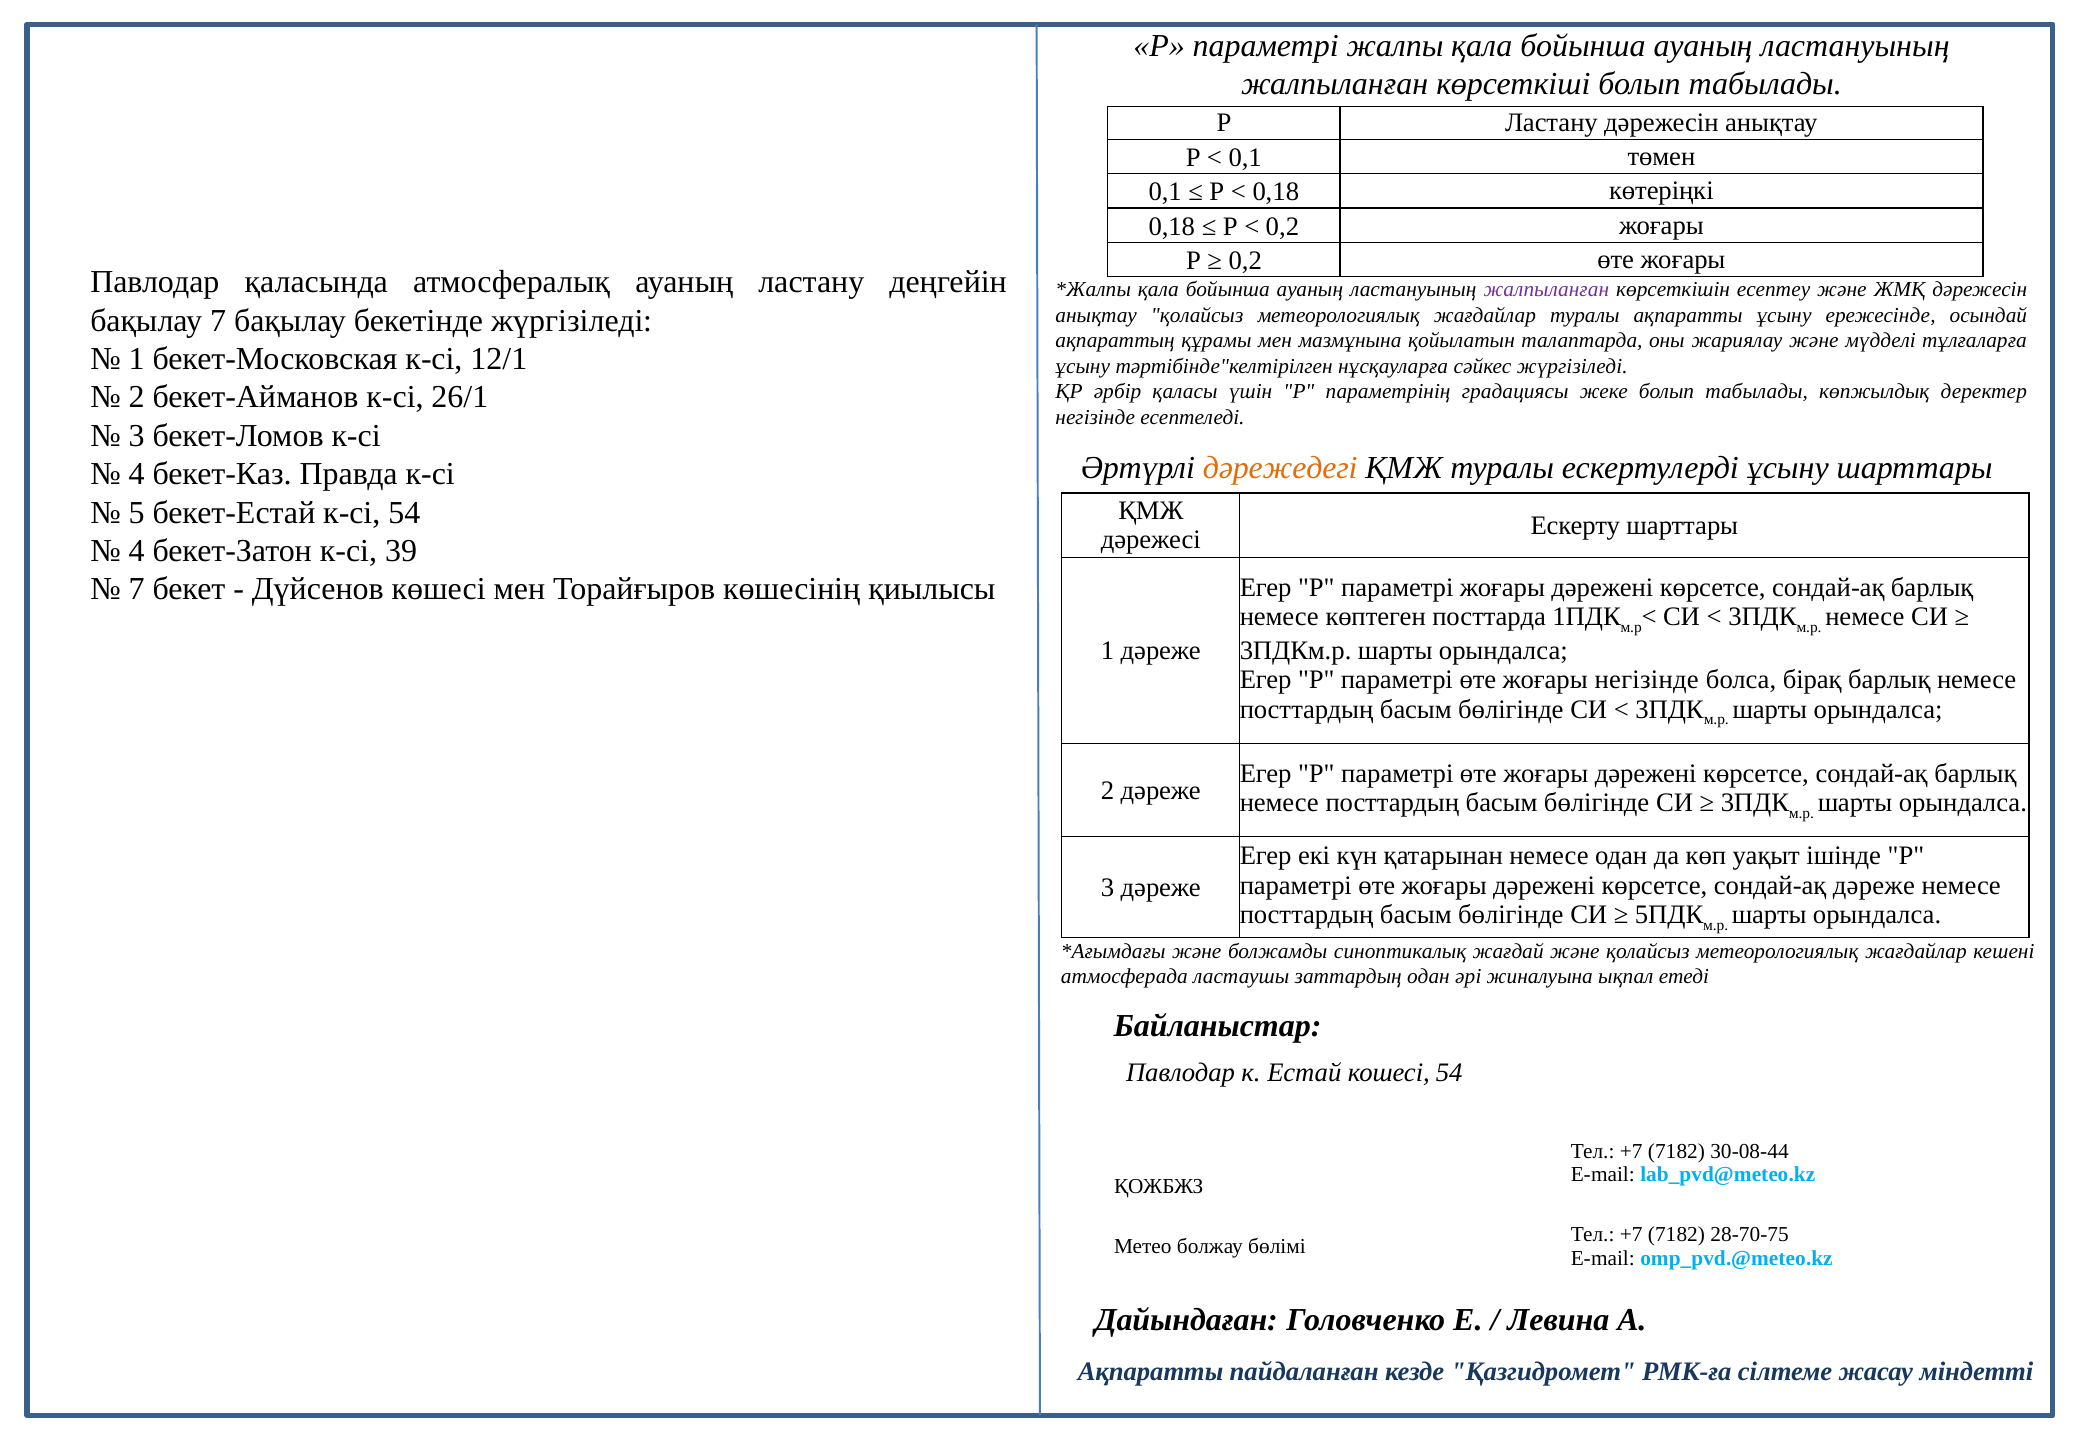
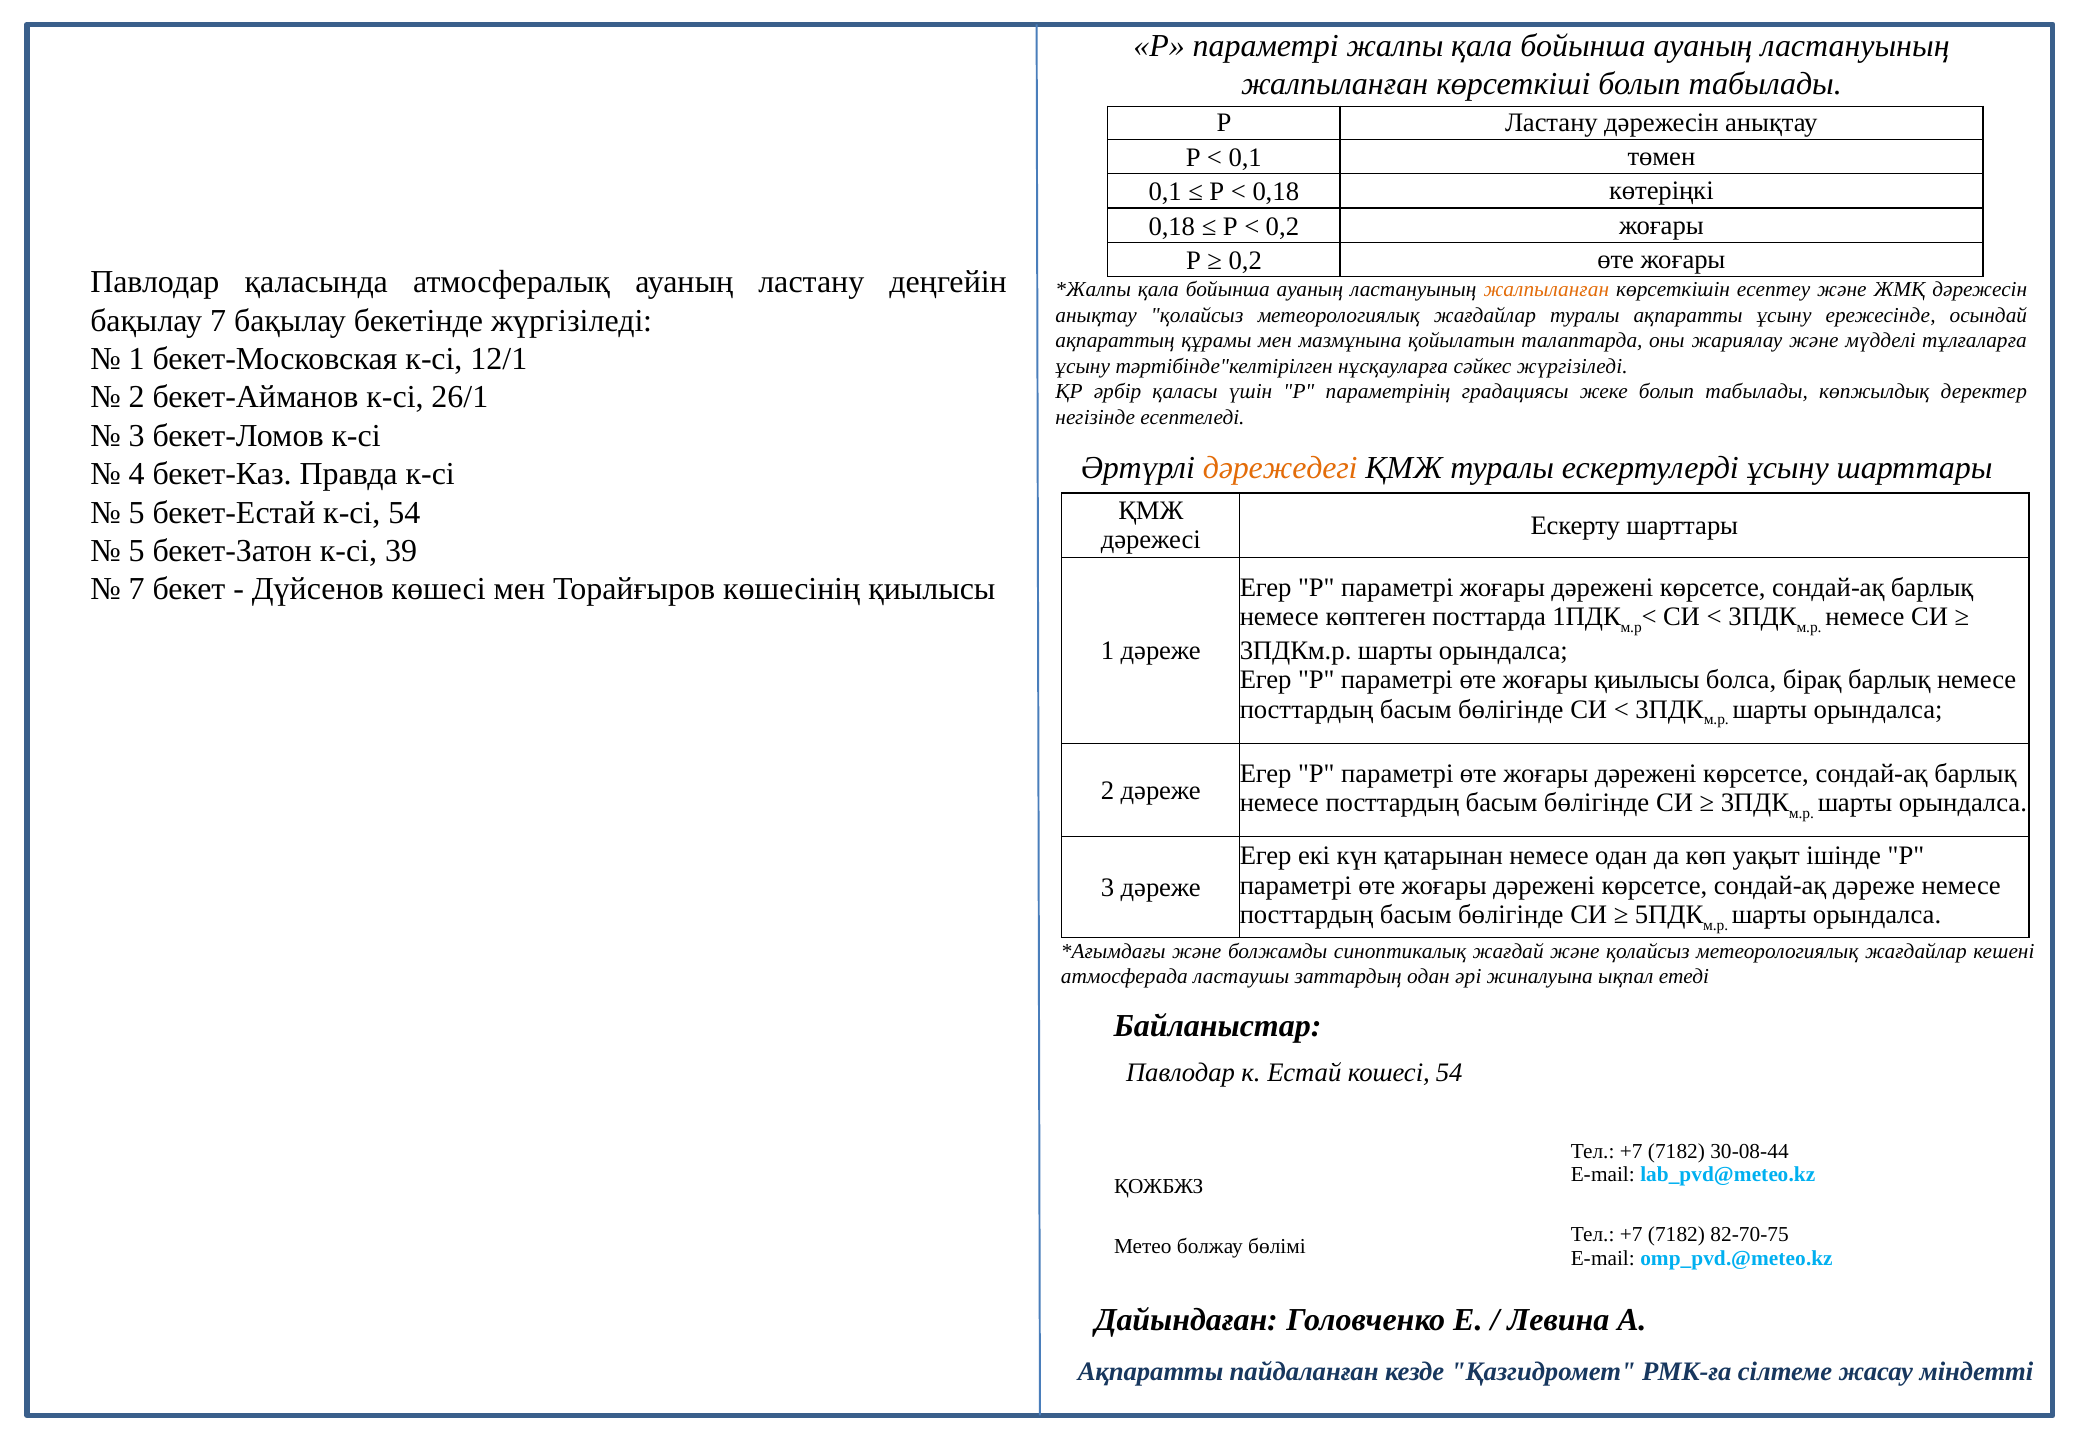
жалпыланған at (1546, 289) colour: purple -> orange
4 at (137, 551): 4 -> 5
жоғары негізінде: негізінде -> қиылысы
28-70-75: 28-70-75 -> 82-70-75
